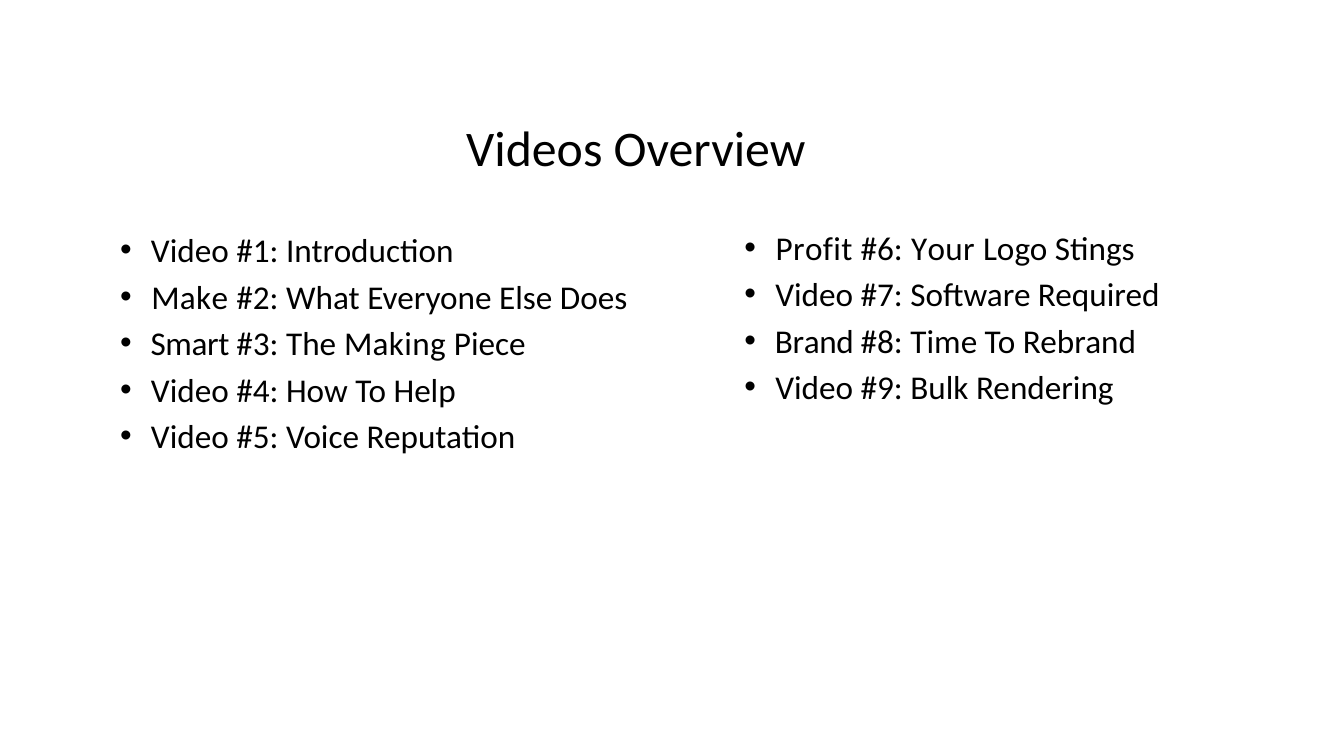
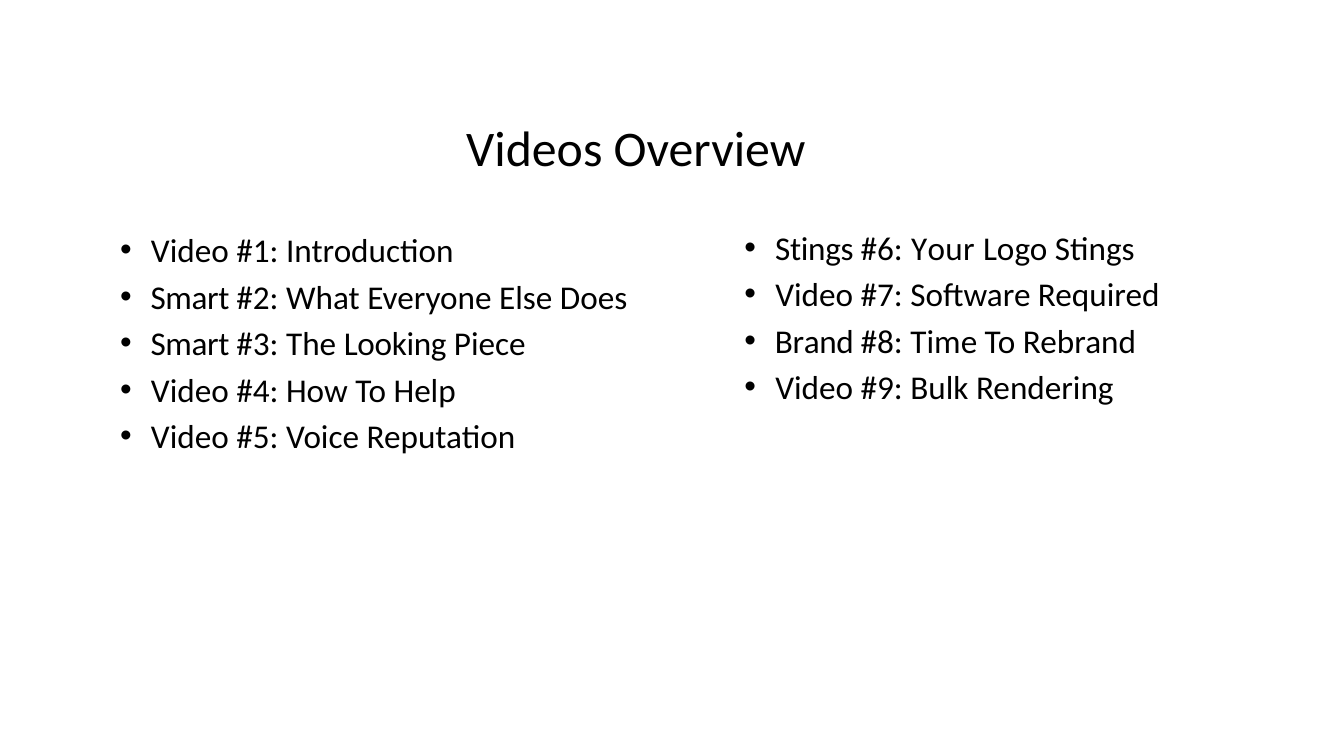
Profit at (814, 249): Profit -> Stings
Make at (190, 298): Make -> Smart
Making: Making -> Looking
